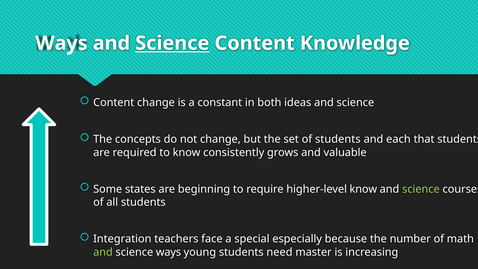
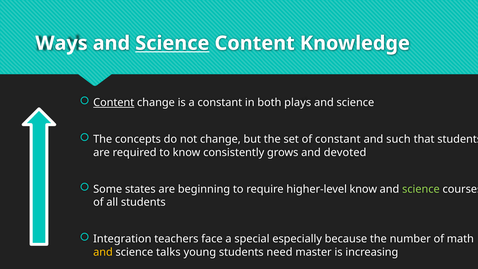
Content at (114, 103) underline: none -> present
ideas: ideas -> plays
of students: students -> constant
each: each -> such
valuable: valuable -> devoted
and at (103, 252) colour: light green -> yellow
science ways: ways -> talks
